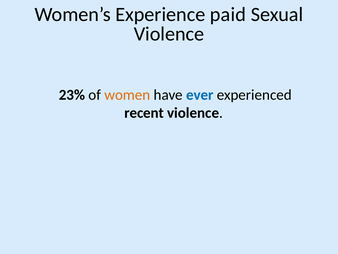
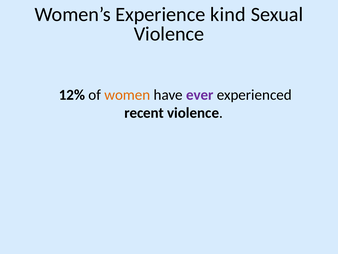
paid: paid -> kind
23%: 23% -> 12%
ever colour: blue -> purple
